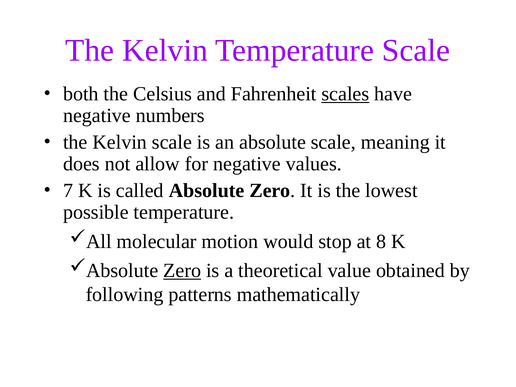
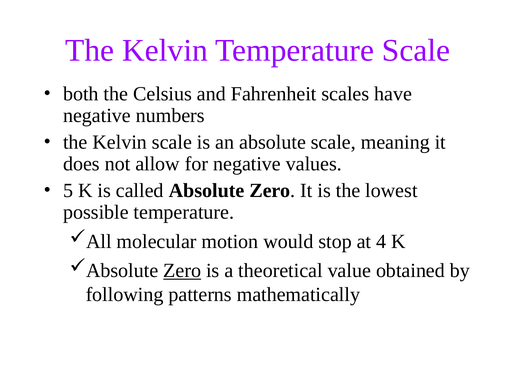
scales underline: present -> none
7: 7 -> 5
8: 8 -> 4
